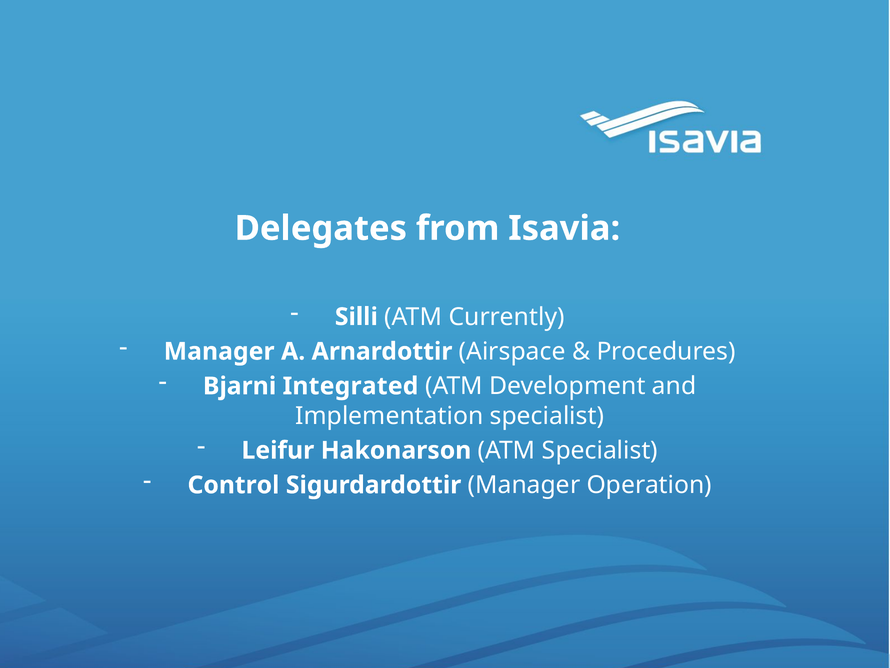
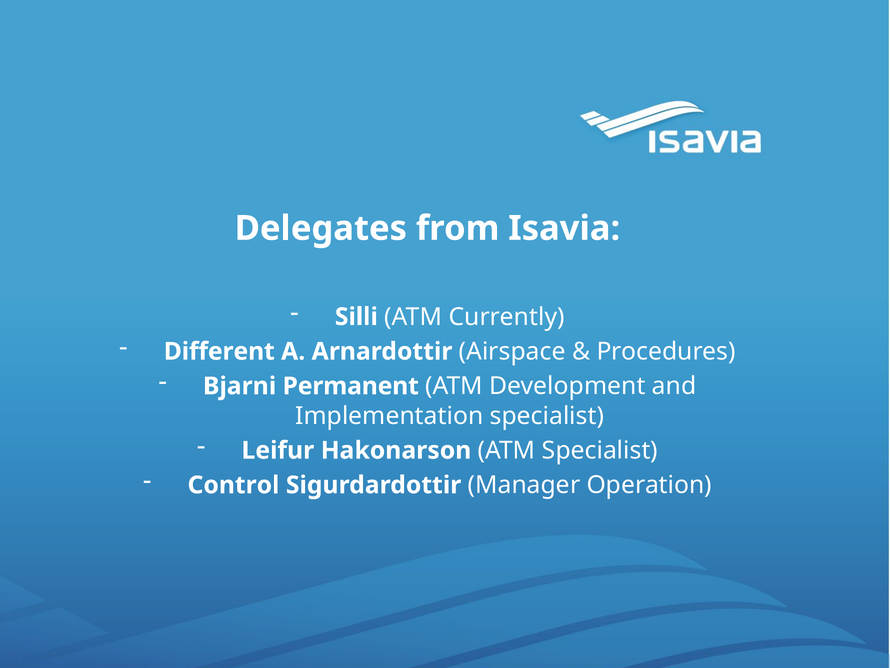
Manager at (219, 351): Manager -> Different
Integrated: Integrated -> Permanent
